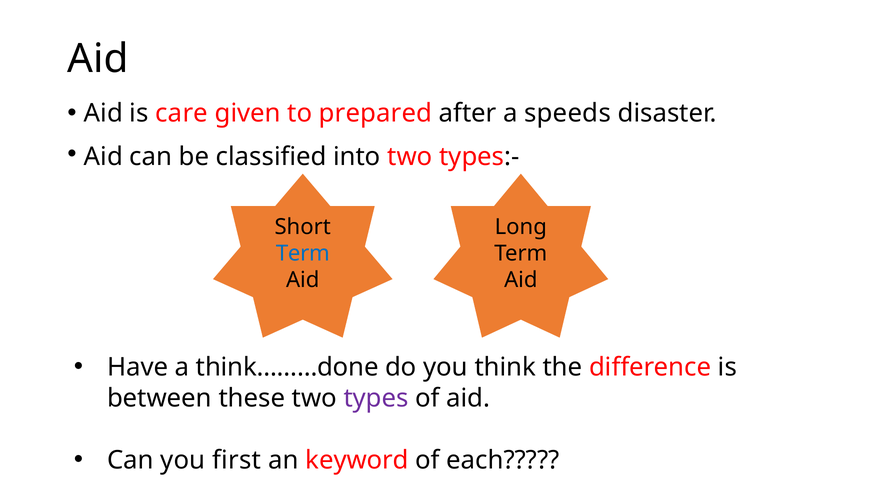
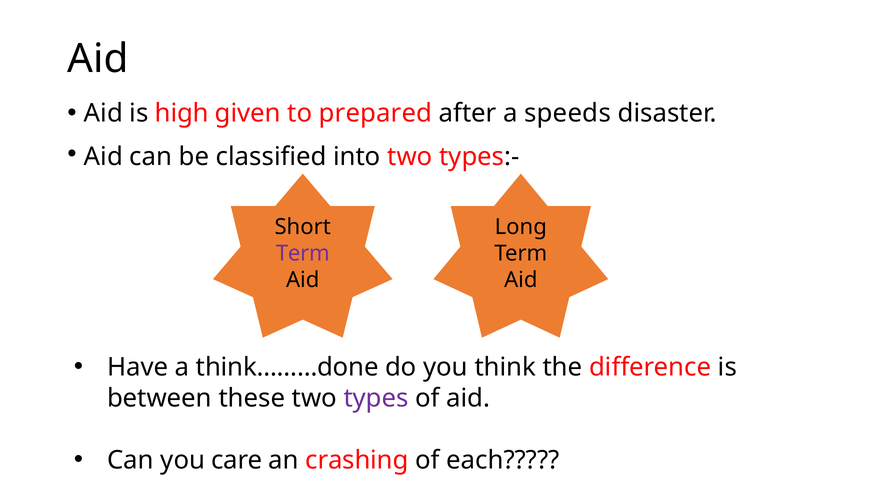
care: care -> high
Term at (303, 253) colour: blue -> purple
first: first -> care
keyword: keyword -> crashing
